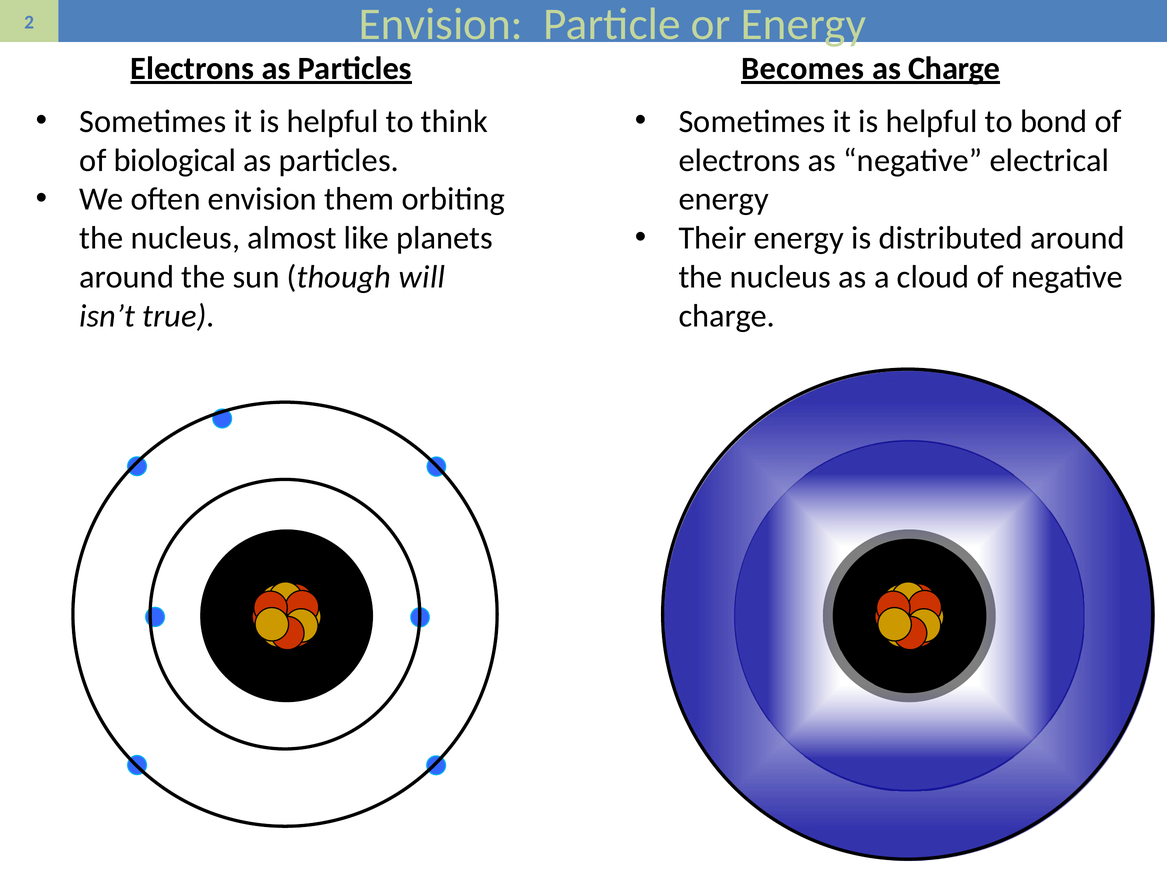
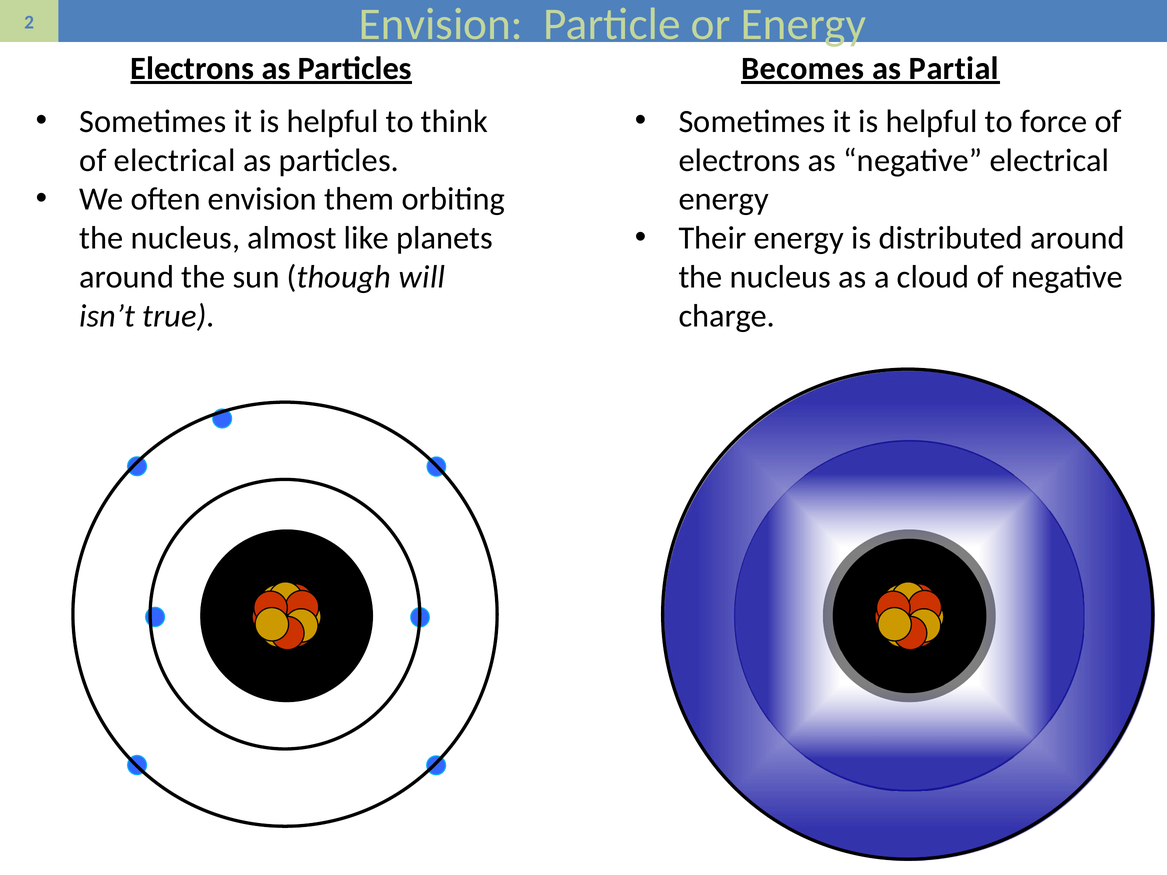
as Charge: Charge -> Partial
bond: bond -> force
of biological: biological -> electrical
